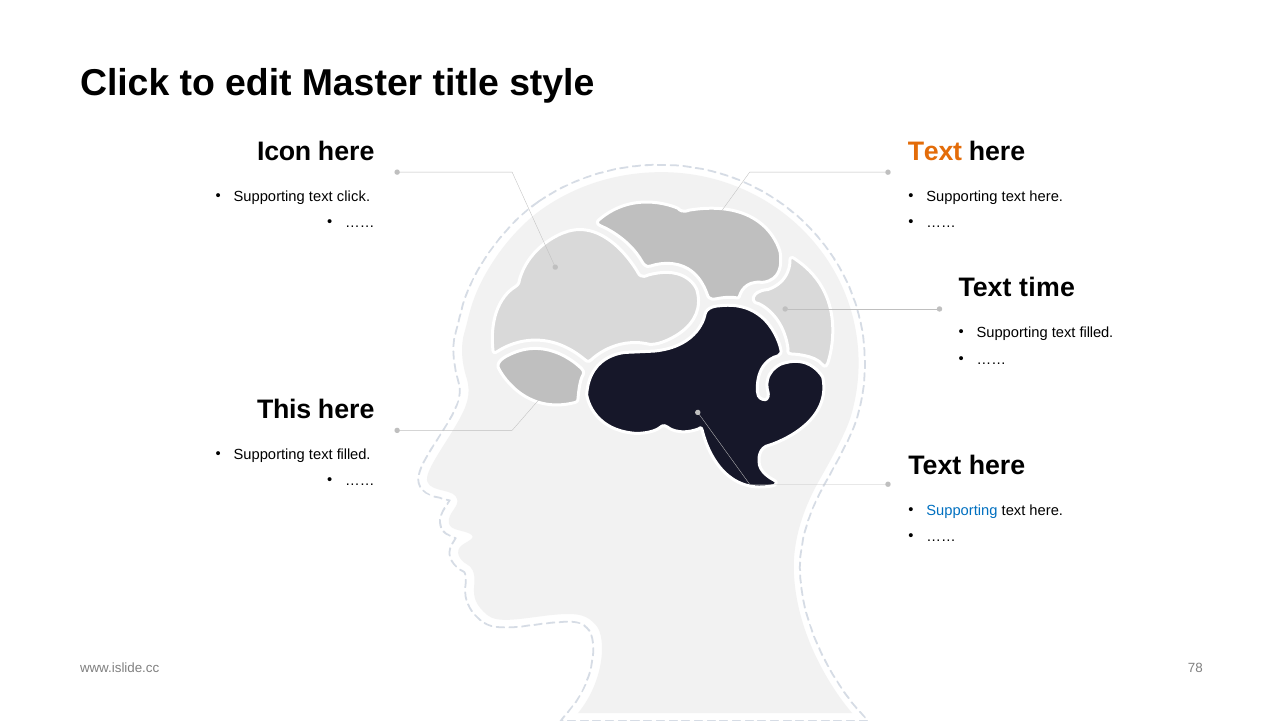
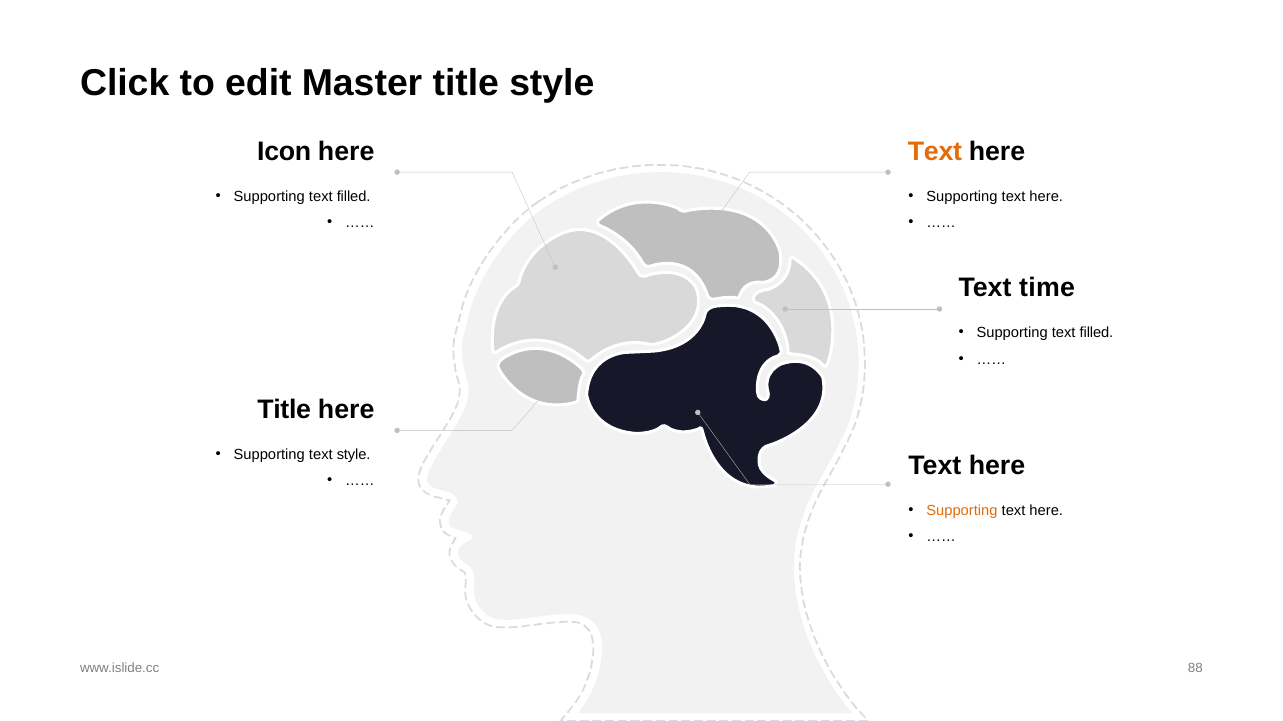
click at (353, 197): click -> filled
This at (284, 410): This -> Title
filled at (354, 455): filled -> style
Supporting at (962, 511) colour: blue -> orange
78: 78 -> 88
